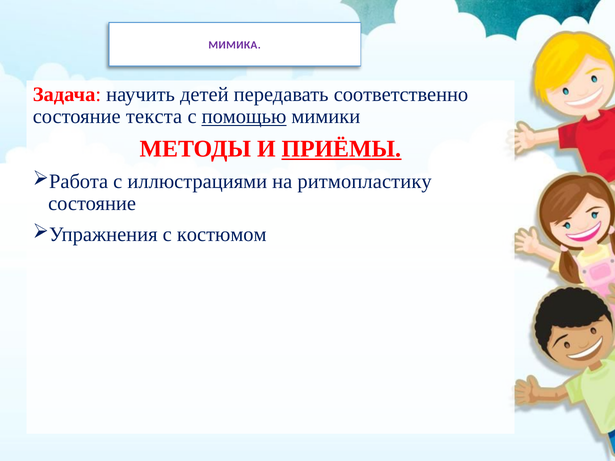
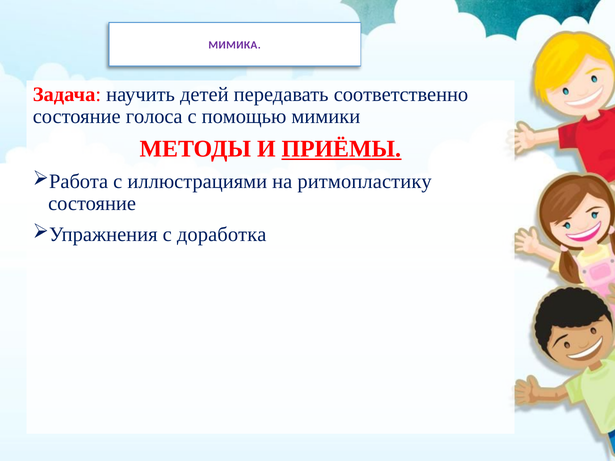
текста: текста -> голоса
помощью underline: present -> none
костюмом: костюмом -> доработка
